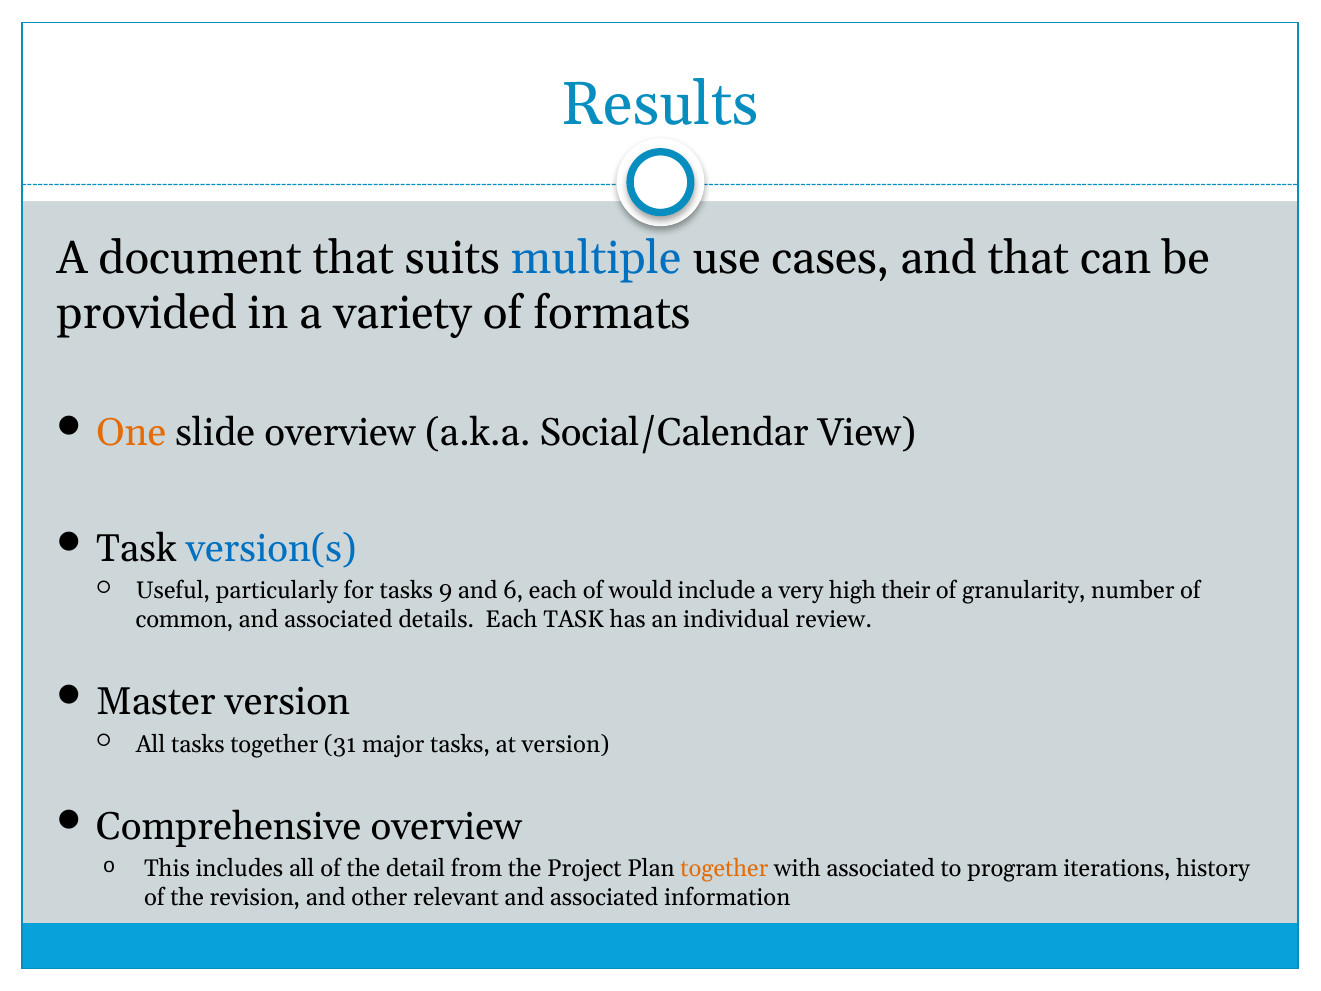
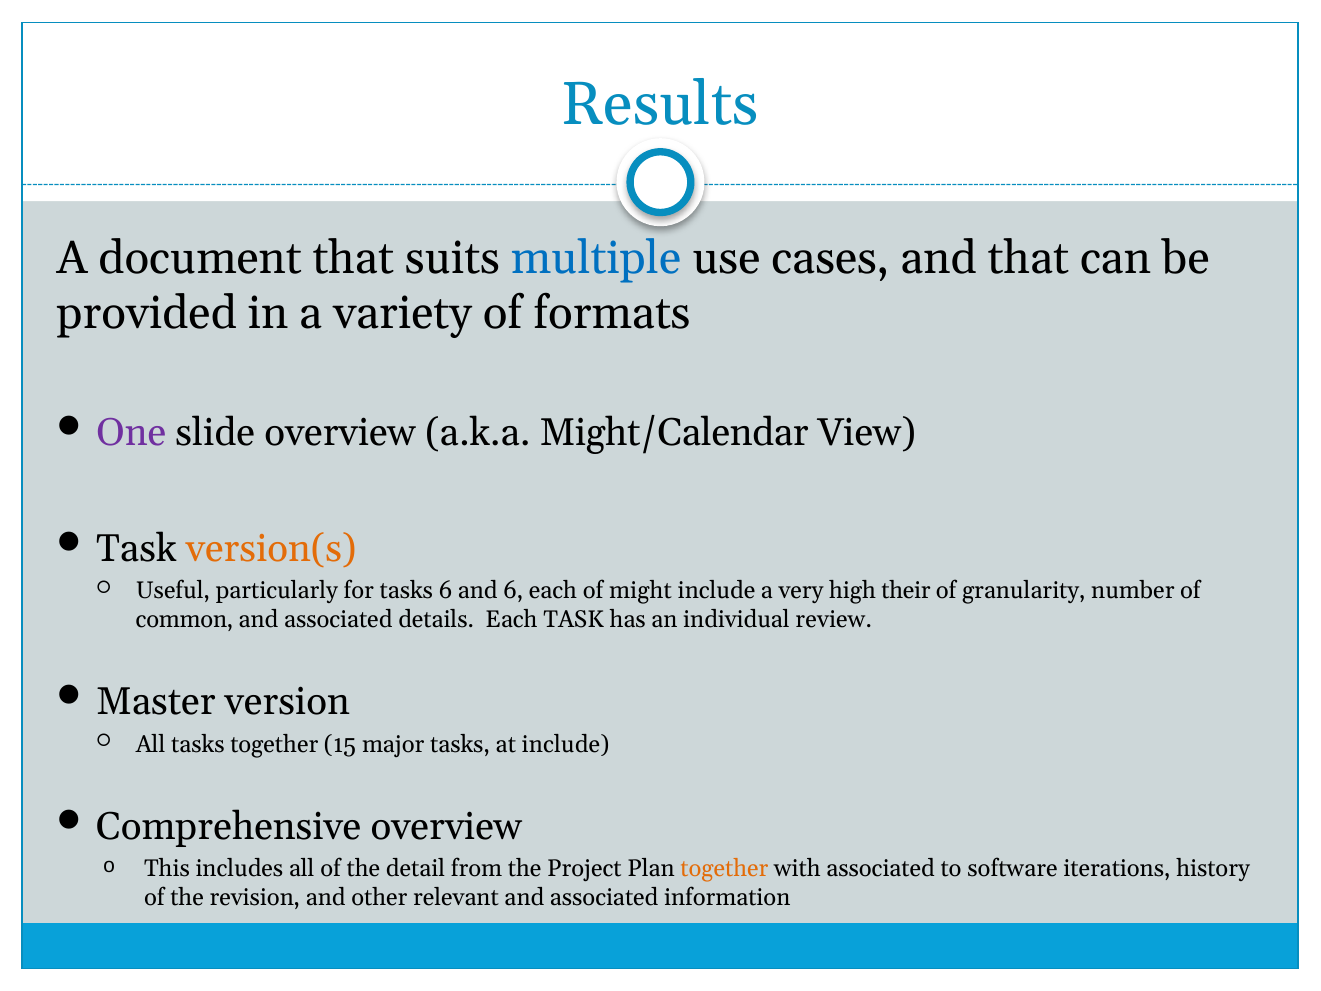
One colour: orange -> purple
Social/Calendar: Social/Calendar -> Might/Calendar
version(s colour: blue -> orange
tasks 9: 9 -> 6
would: would -> might
31: 31 -> 15
at version: version -> include
program: program -> software
